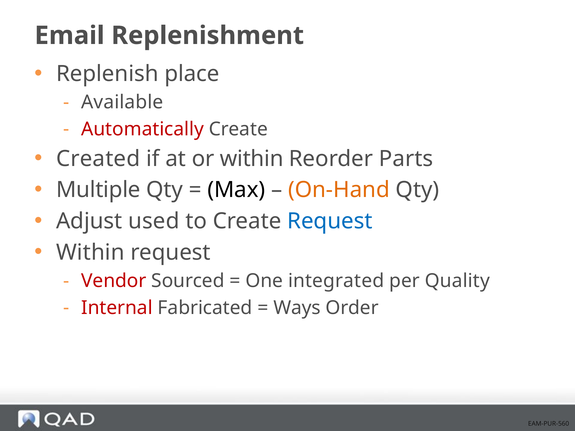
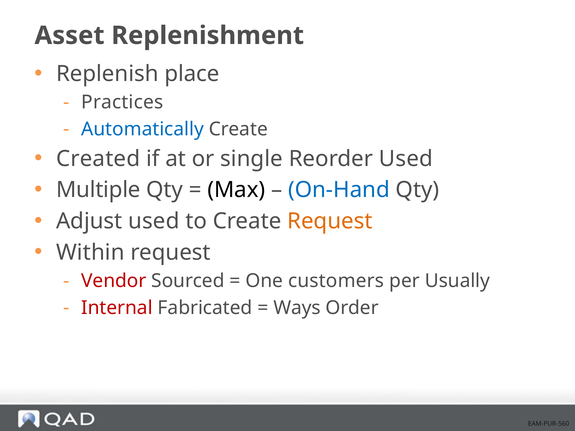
Email: Email -> Asset
Available: Available -> Practices
Automatically colour: red -> blue
or within: within -> single
Reorder Parts: Parts -> Used
On-Hand colour: orange -> blue
Request at (330, 221) colour: blue -> orange
integrated: integrated -> customers
Quality: Quality -> Usually
